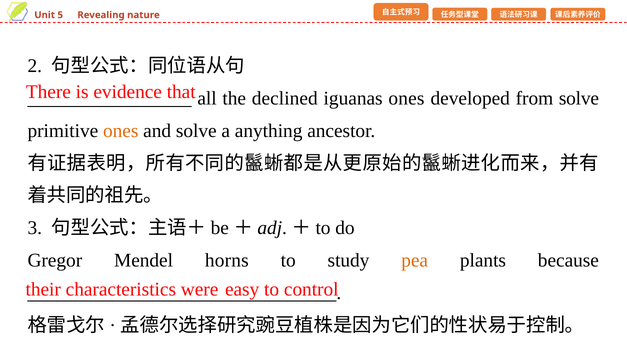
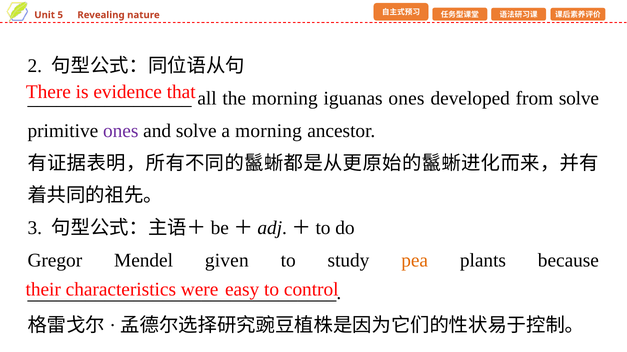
the declined: declined -> morning
ones at (121, 131) colour: orange -> purple
a anything: anything -> morning
horns: horns -> given
